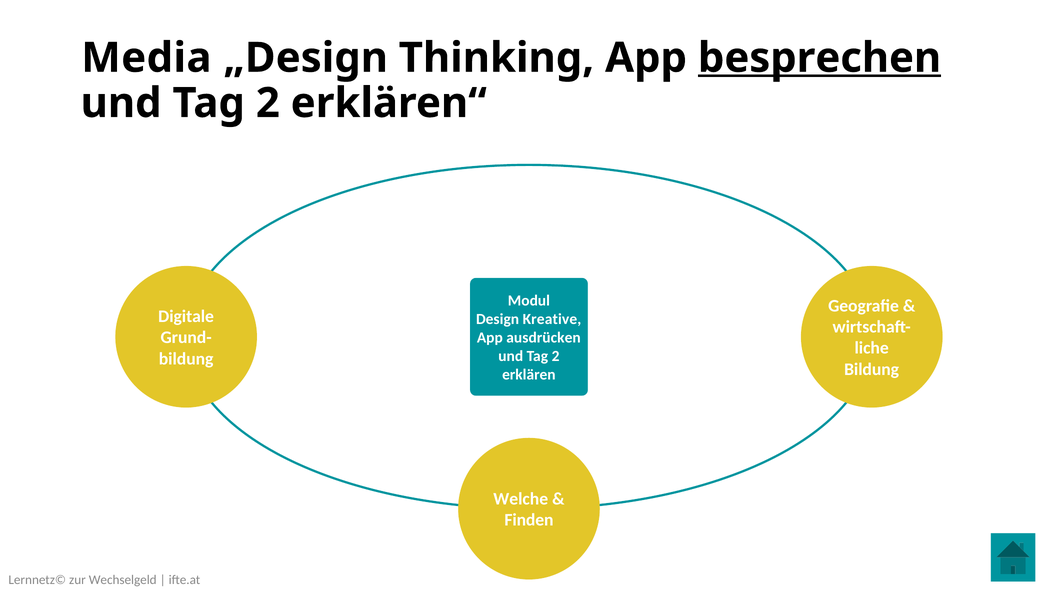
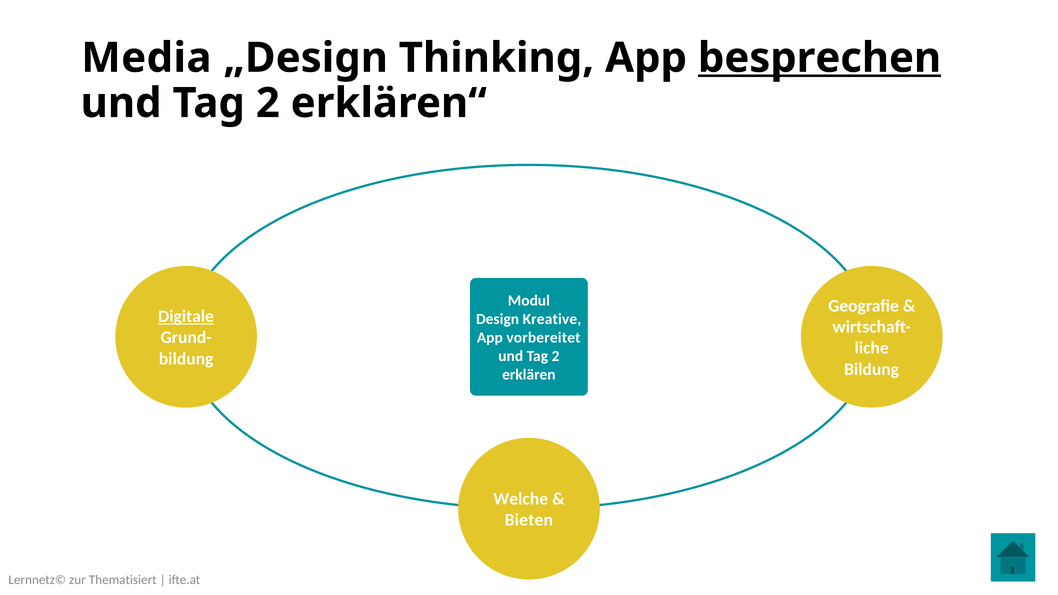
Digitale underline: none -> present
ausdrücken: ausdrücken -> vorbereitet
Finden: Finden -> Bieten
Wechselgeld: Wechselgeld -> Thematisiert
